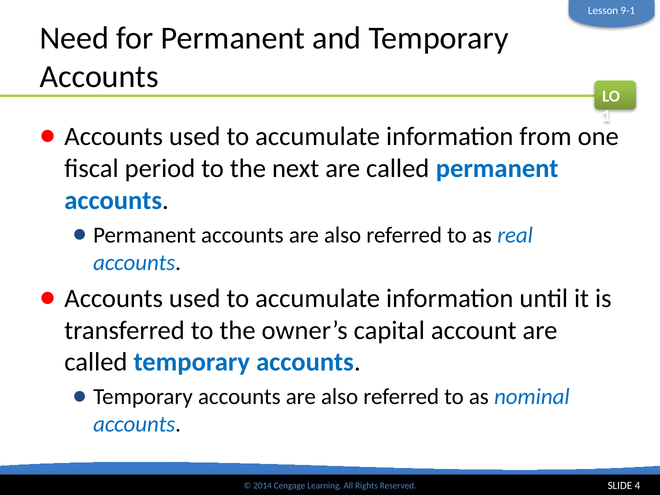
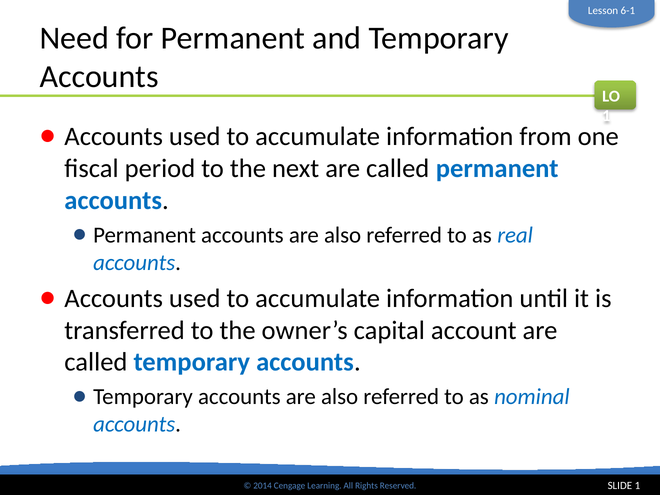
9-1: 9-1 -> 6-1
SLIDE 4: 4 -> 1
